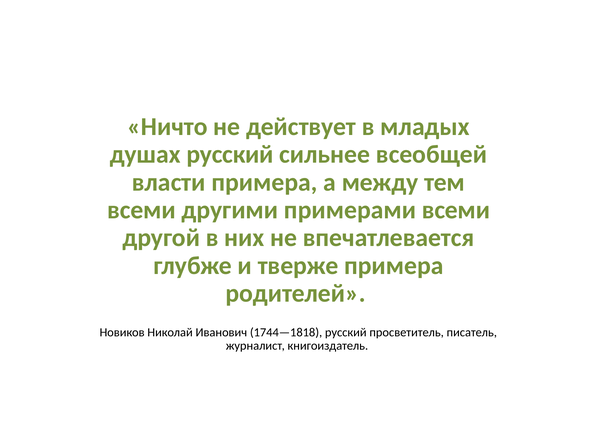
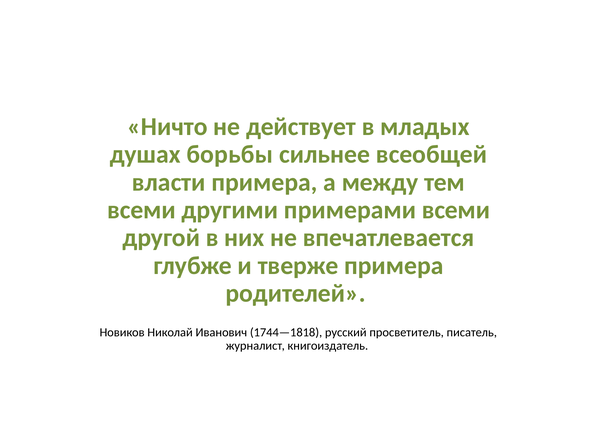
душах русский: русский -> борьбы
